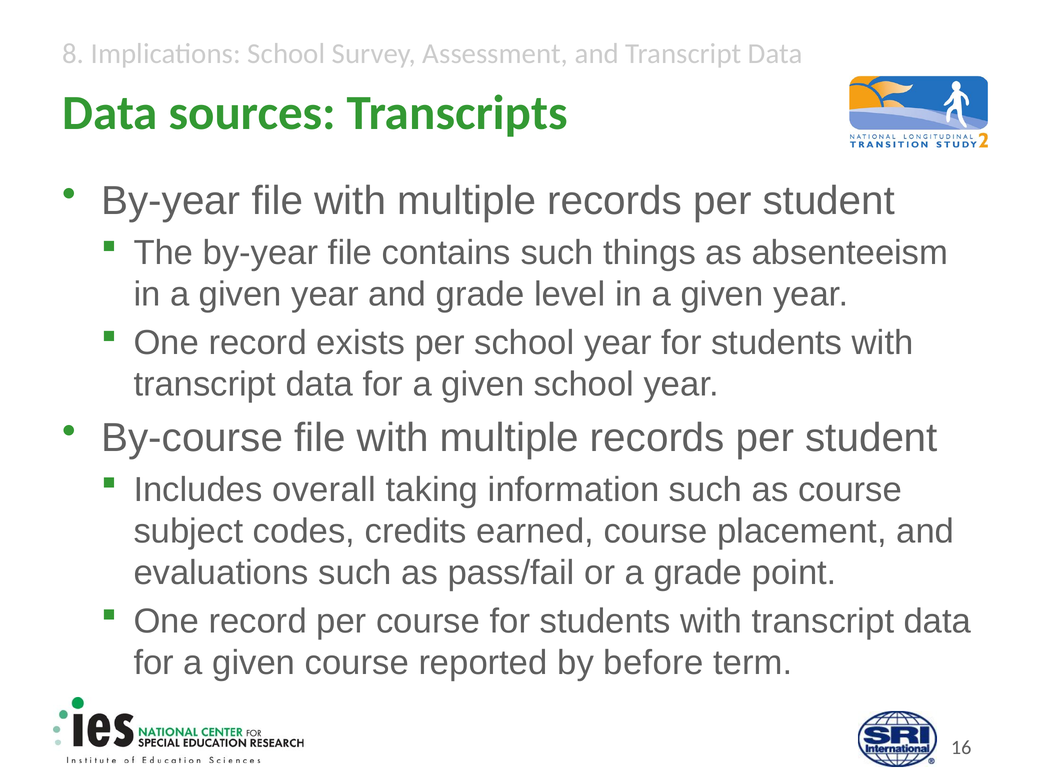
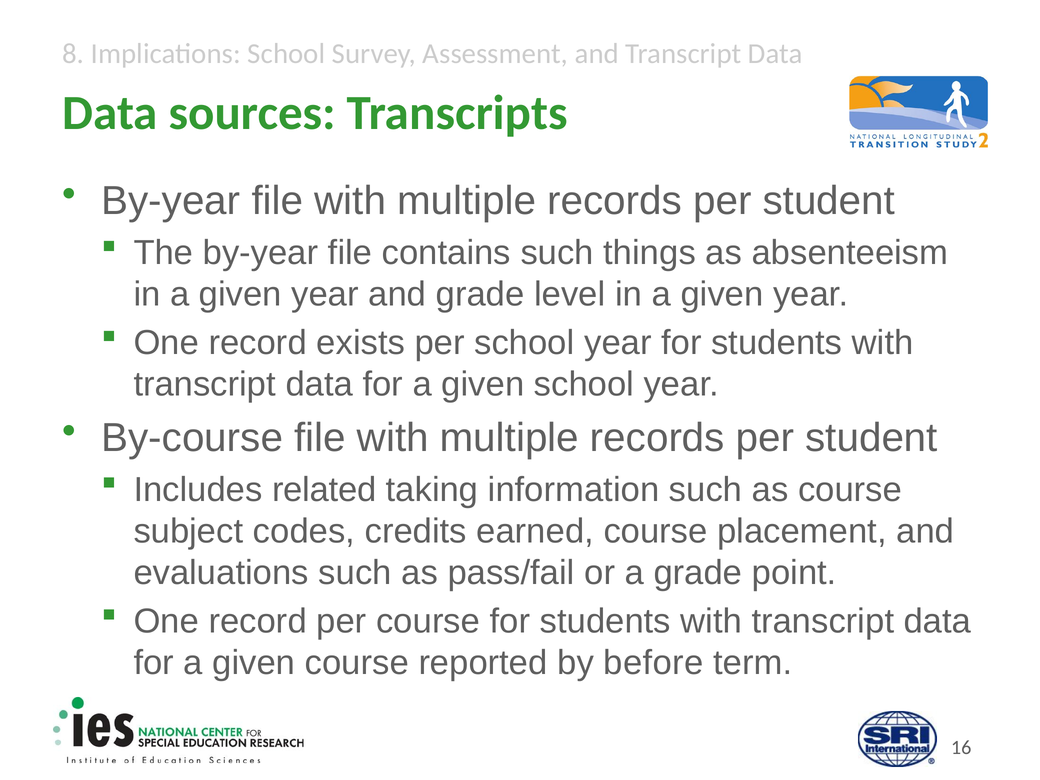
overall: overall -> related
